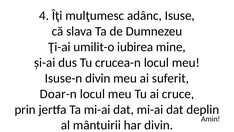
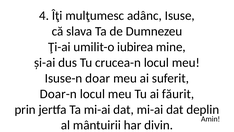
Isuse-n divin: divin -> doar
cruce: cruce -> făurit
